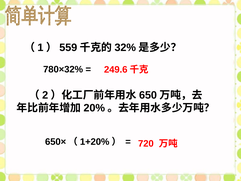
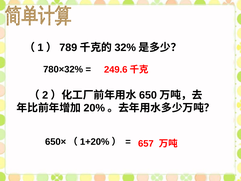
559: 559 -> 789
720: 720 -> 657
